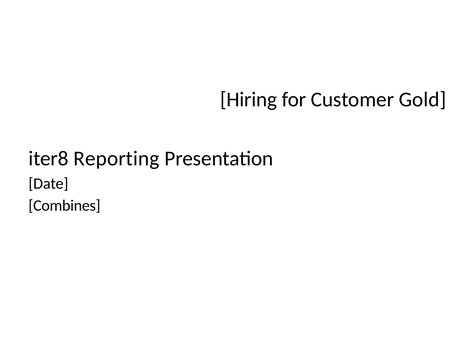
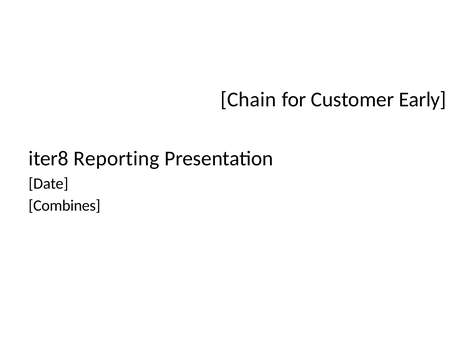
Hiring: Hiring -> Chain
Gold: Gold -> Early
